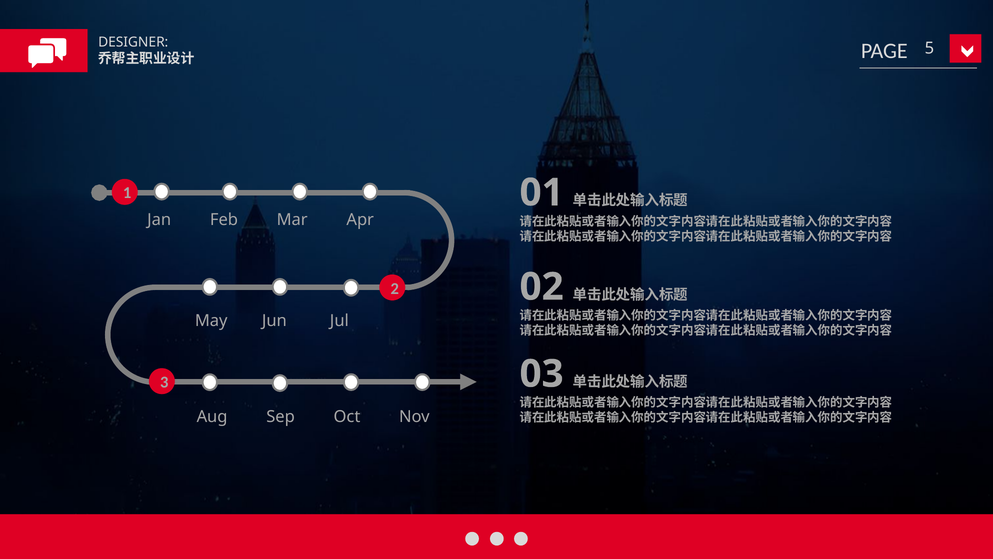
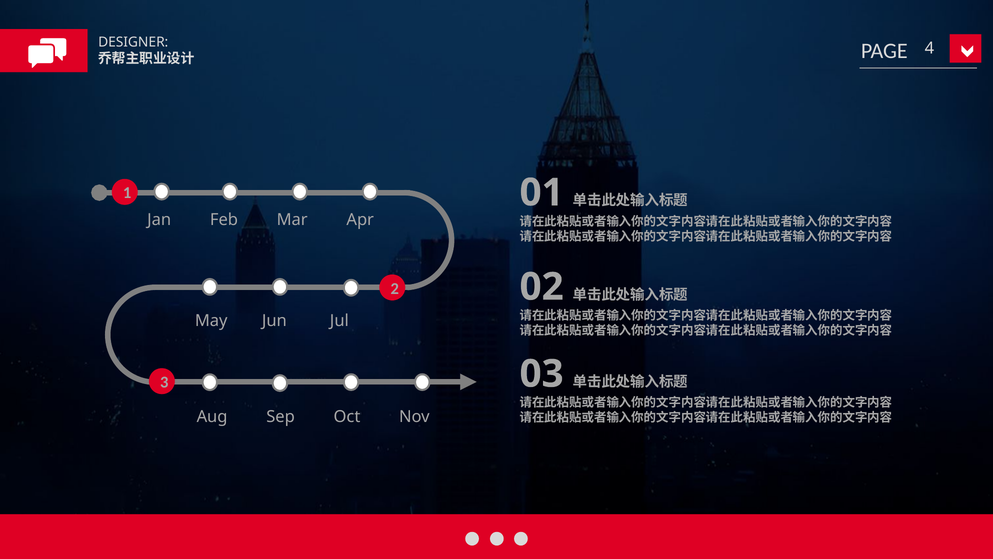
5: 5 -> 4
